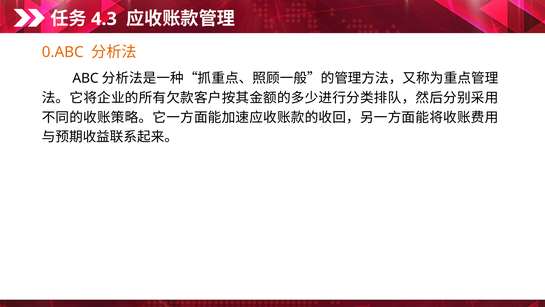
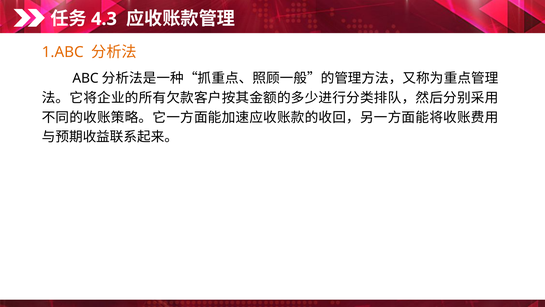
0.ABC: 0.ABC -> 1.ABC
